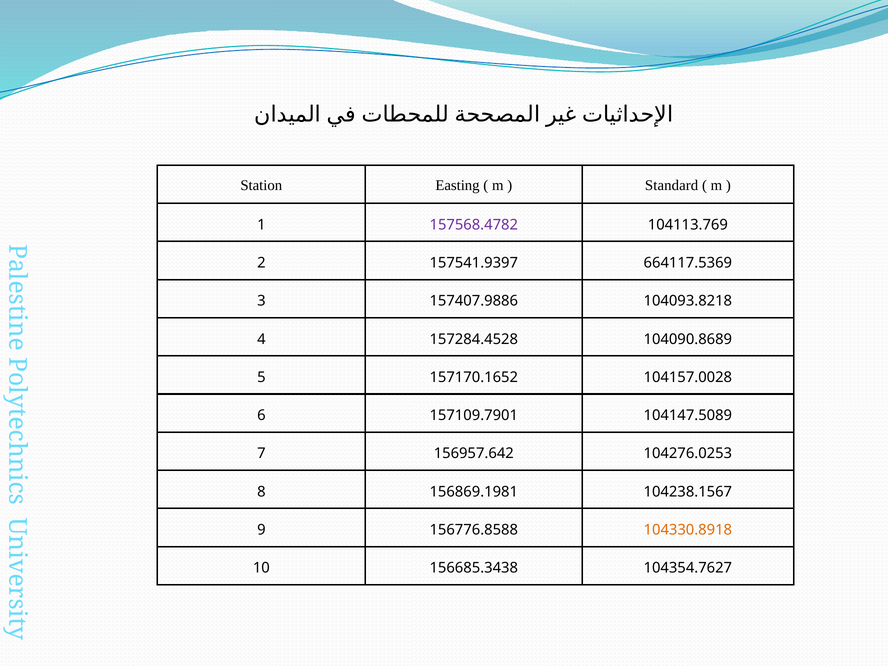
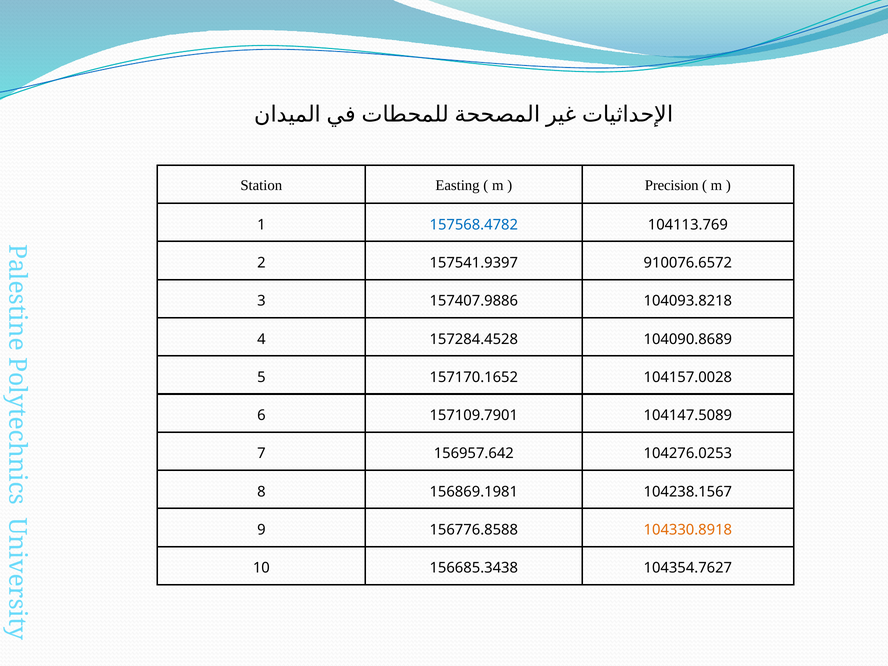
Standard: Standard -> Precision
157568.4782 colour: purple -> blue
664117.5369: 664117.5369 -> 910076.6572
